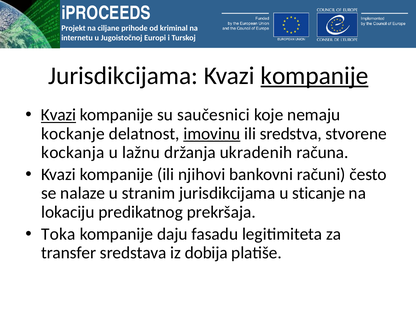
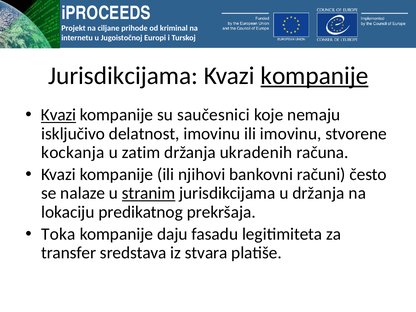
kockanje: kockanje -> isključivo
imovinu at (212, 134) underline: present -> none
ili sredstva: sredstva -> imovinu
lažnu: lažnu -> zatim
stranim underline: none -> present
u sticanje: sticanje -> držanja
dobija: dobija -> stvara
